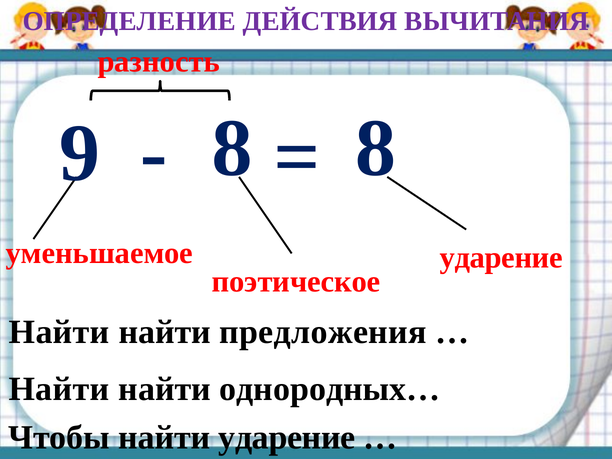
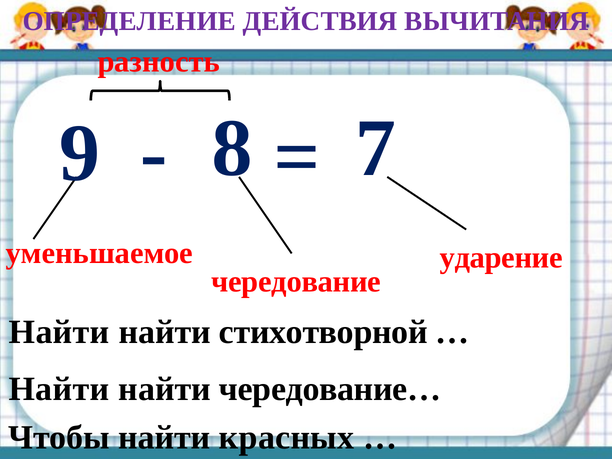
9 8: 8 -> 7
поэтическое: поэтическое -> чередование
предложения: предложения -> стихотворной
однородных…: однородных… -> чередование…
найти ударение: ударение -> красных
